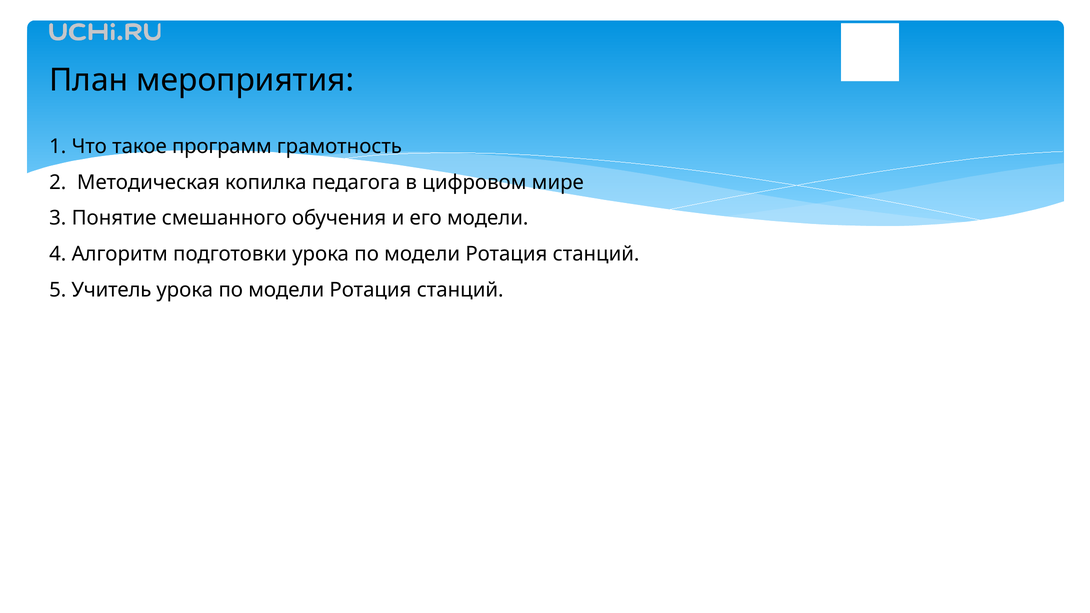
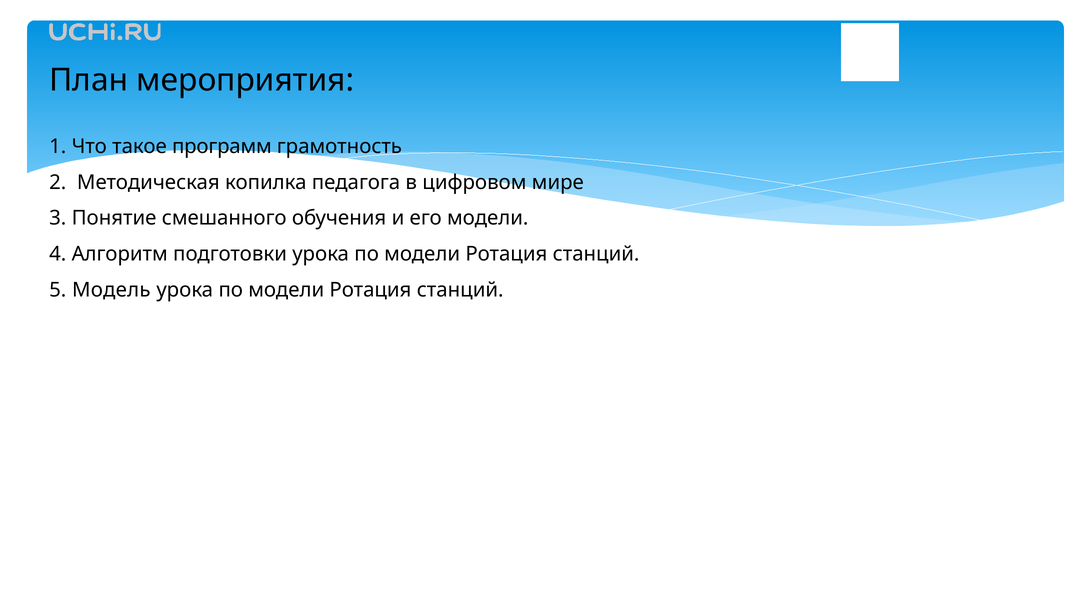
Учитель: Учитель -> Модель
